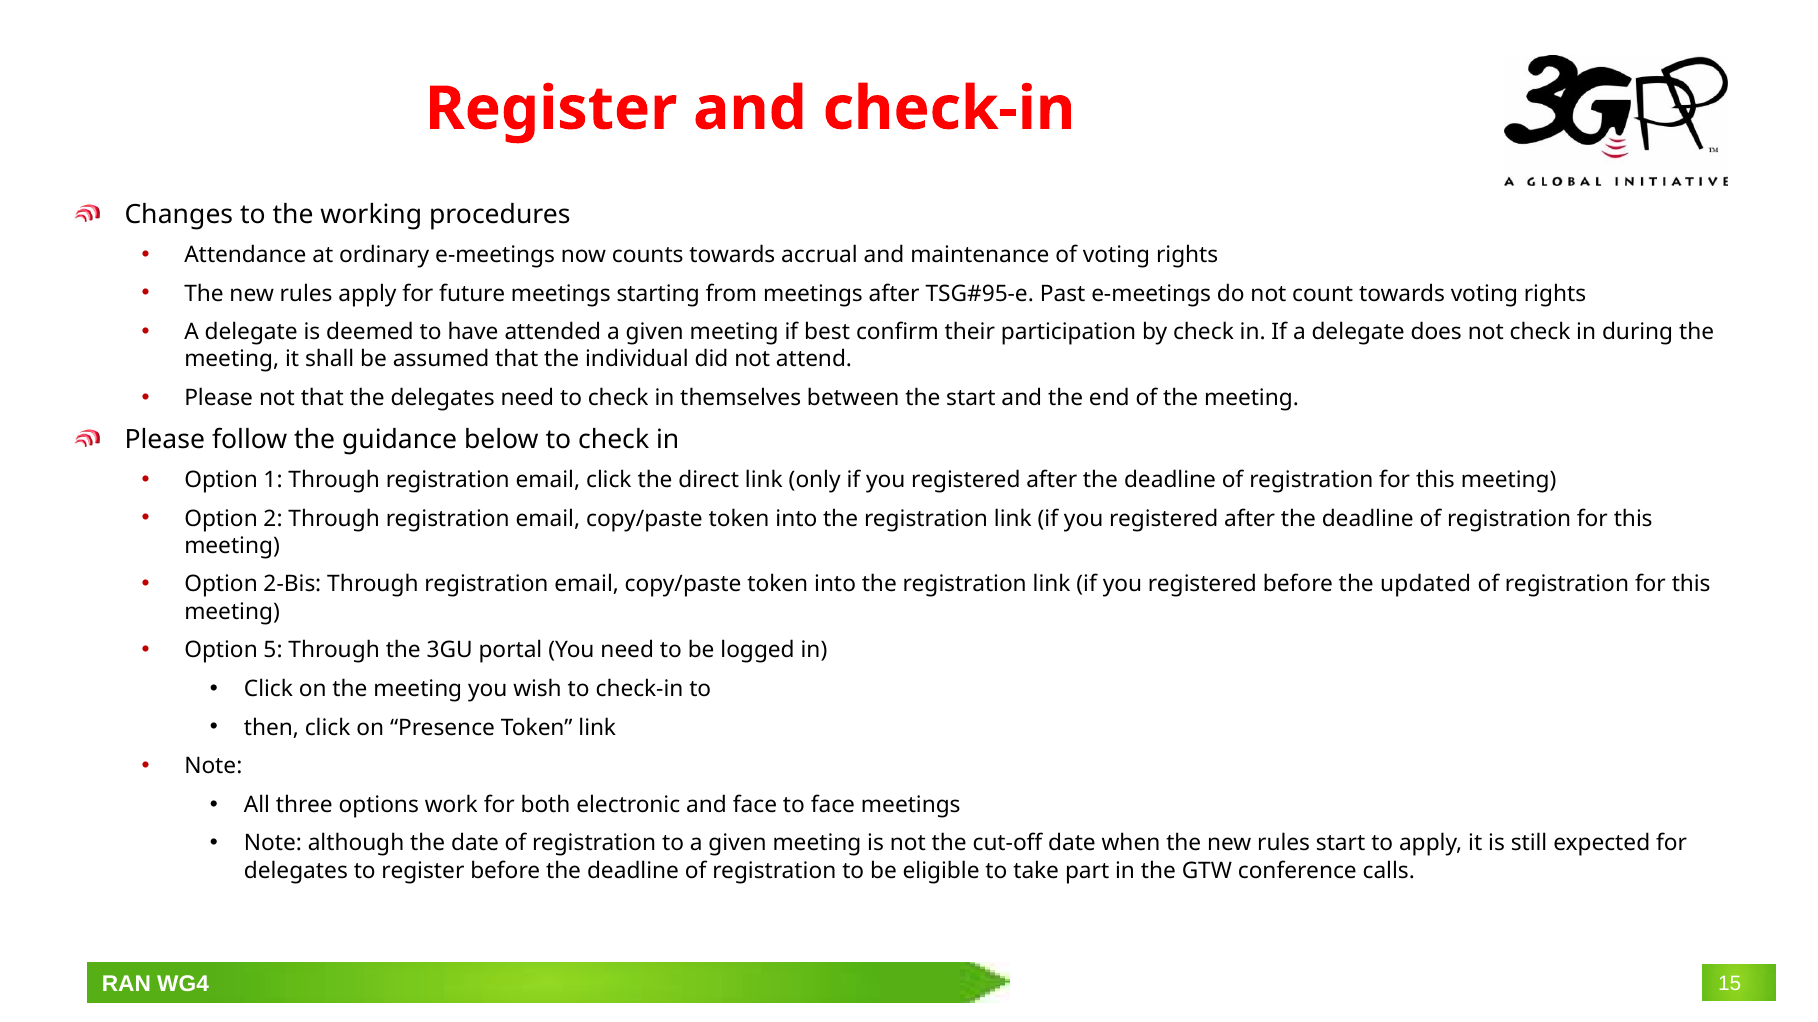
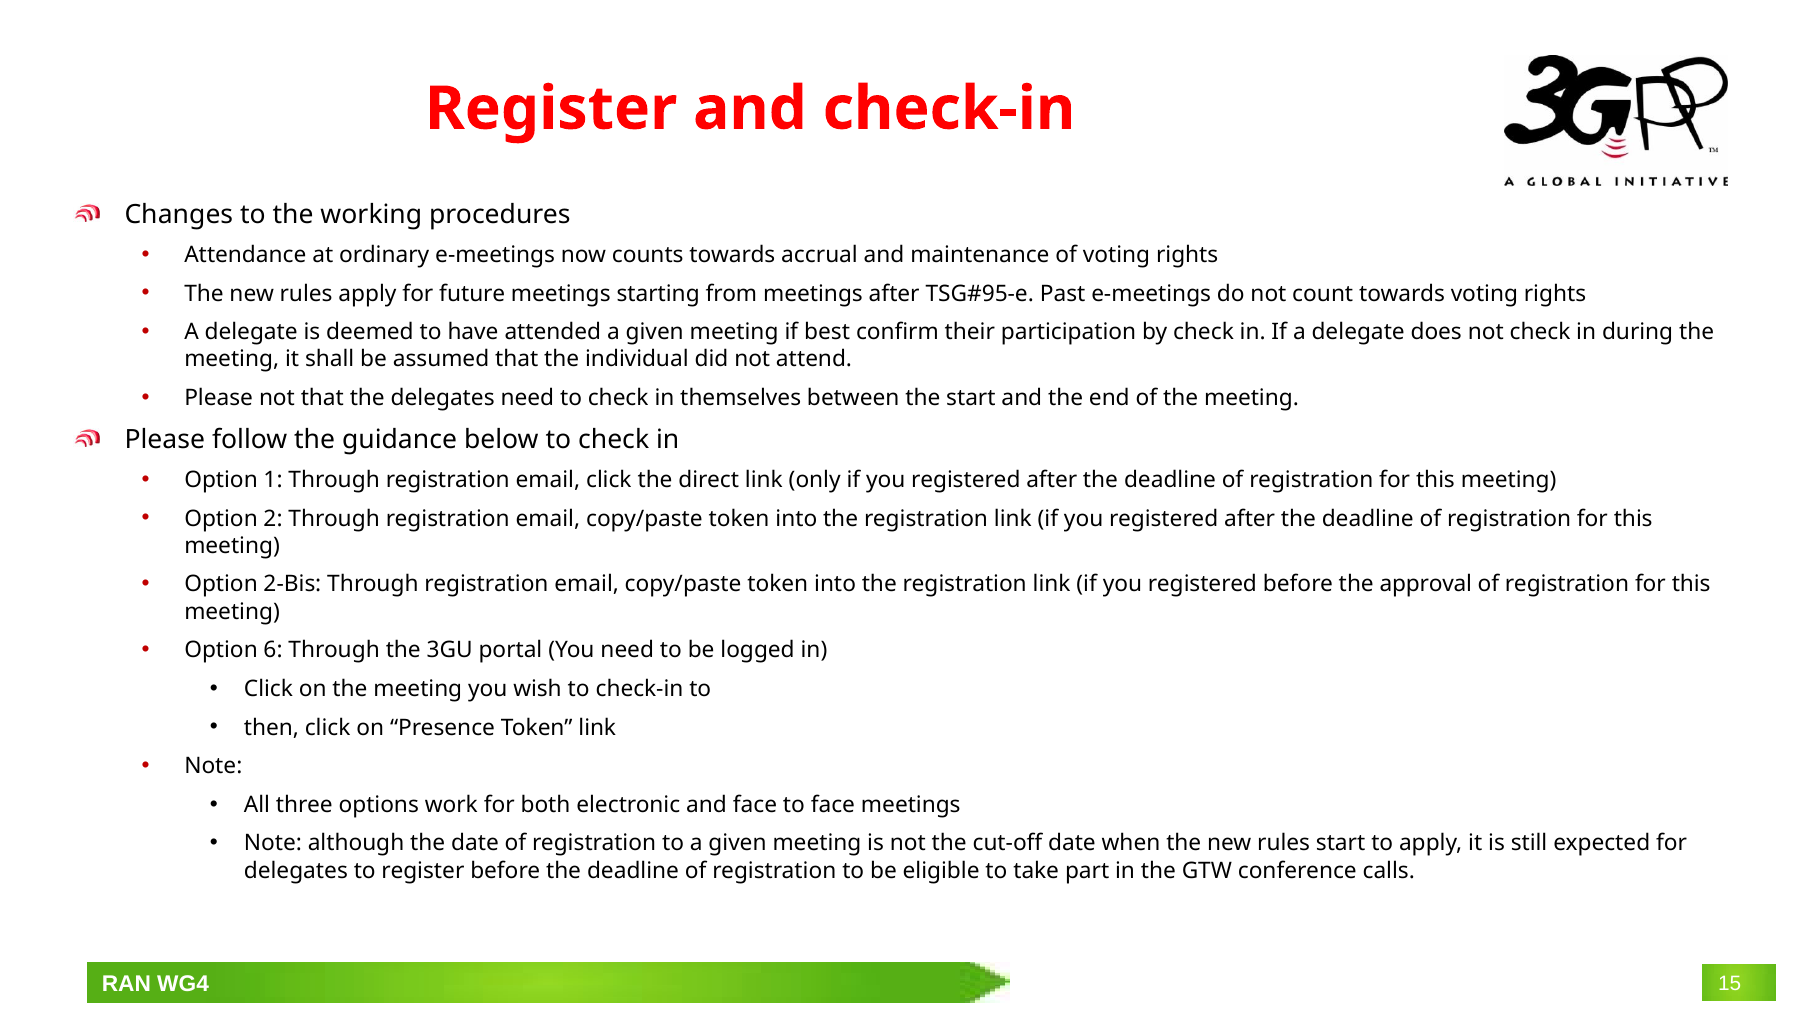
updated: updated -> approval
5: 5 -> 6
